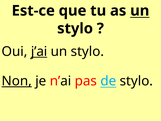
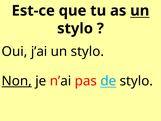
j’ai underline: present -> none
